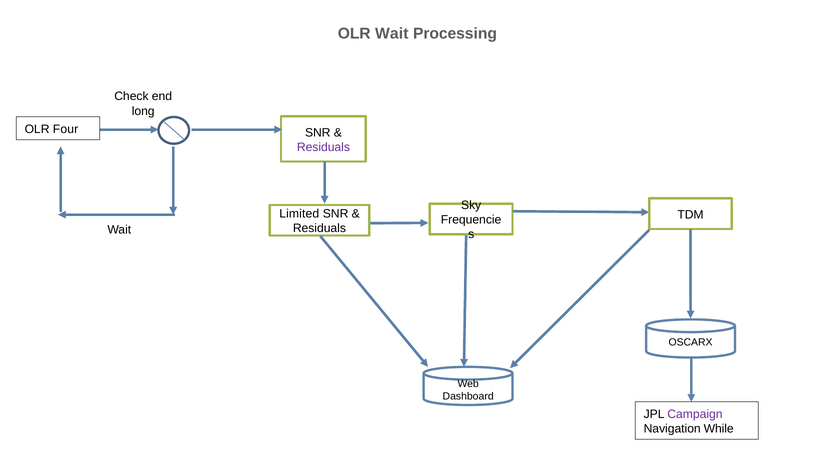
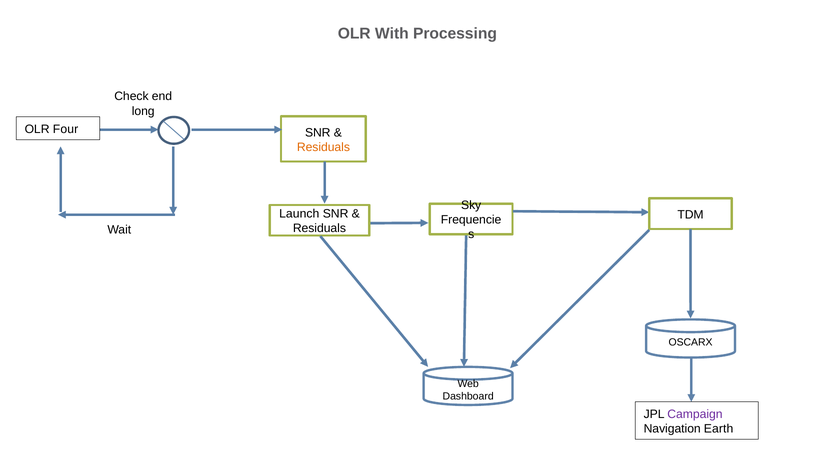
OLR Wait: Wait -> With
Residuals at (323, 147) colour: purple -> orange
Limited: Limited -> Launch
While: While -> Earth
